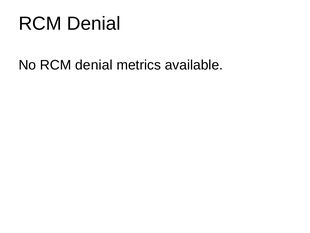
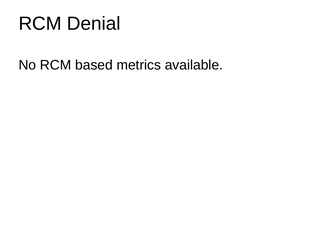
No RCM denial: denial -> based
